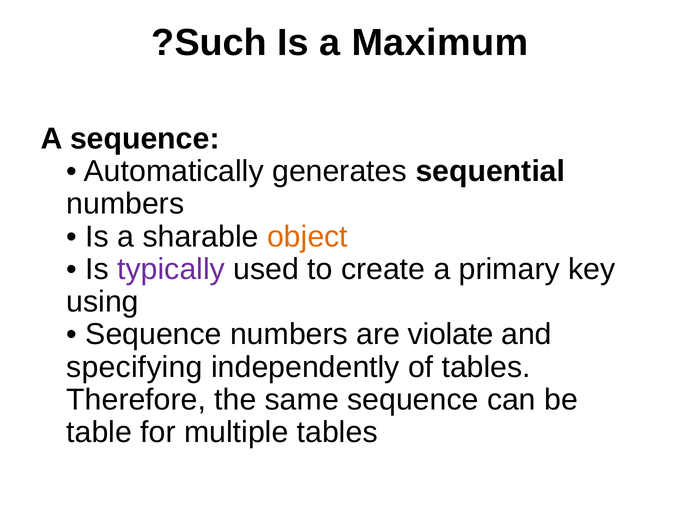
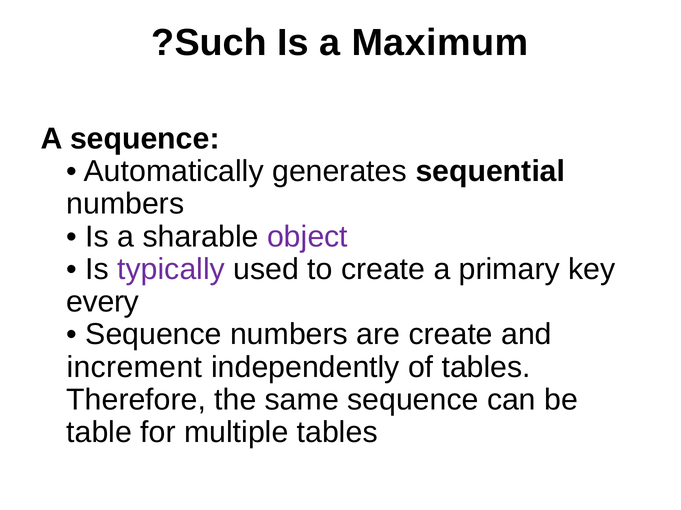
object colour: orange -> purple
using: using -> every
are violate: violate -> create
specifying: specifying -> increment
